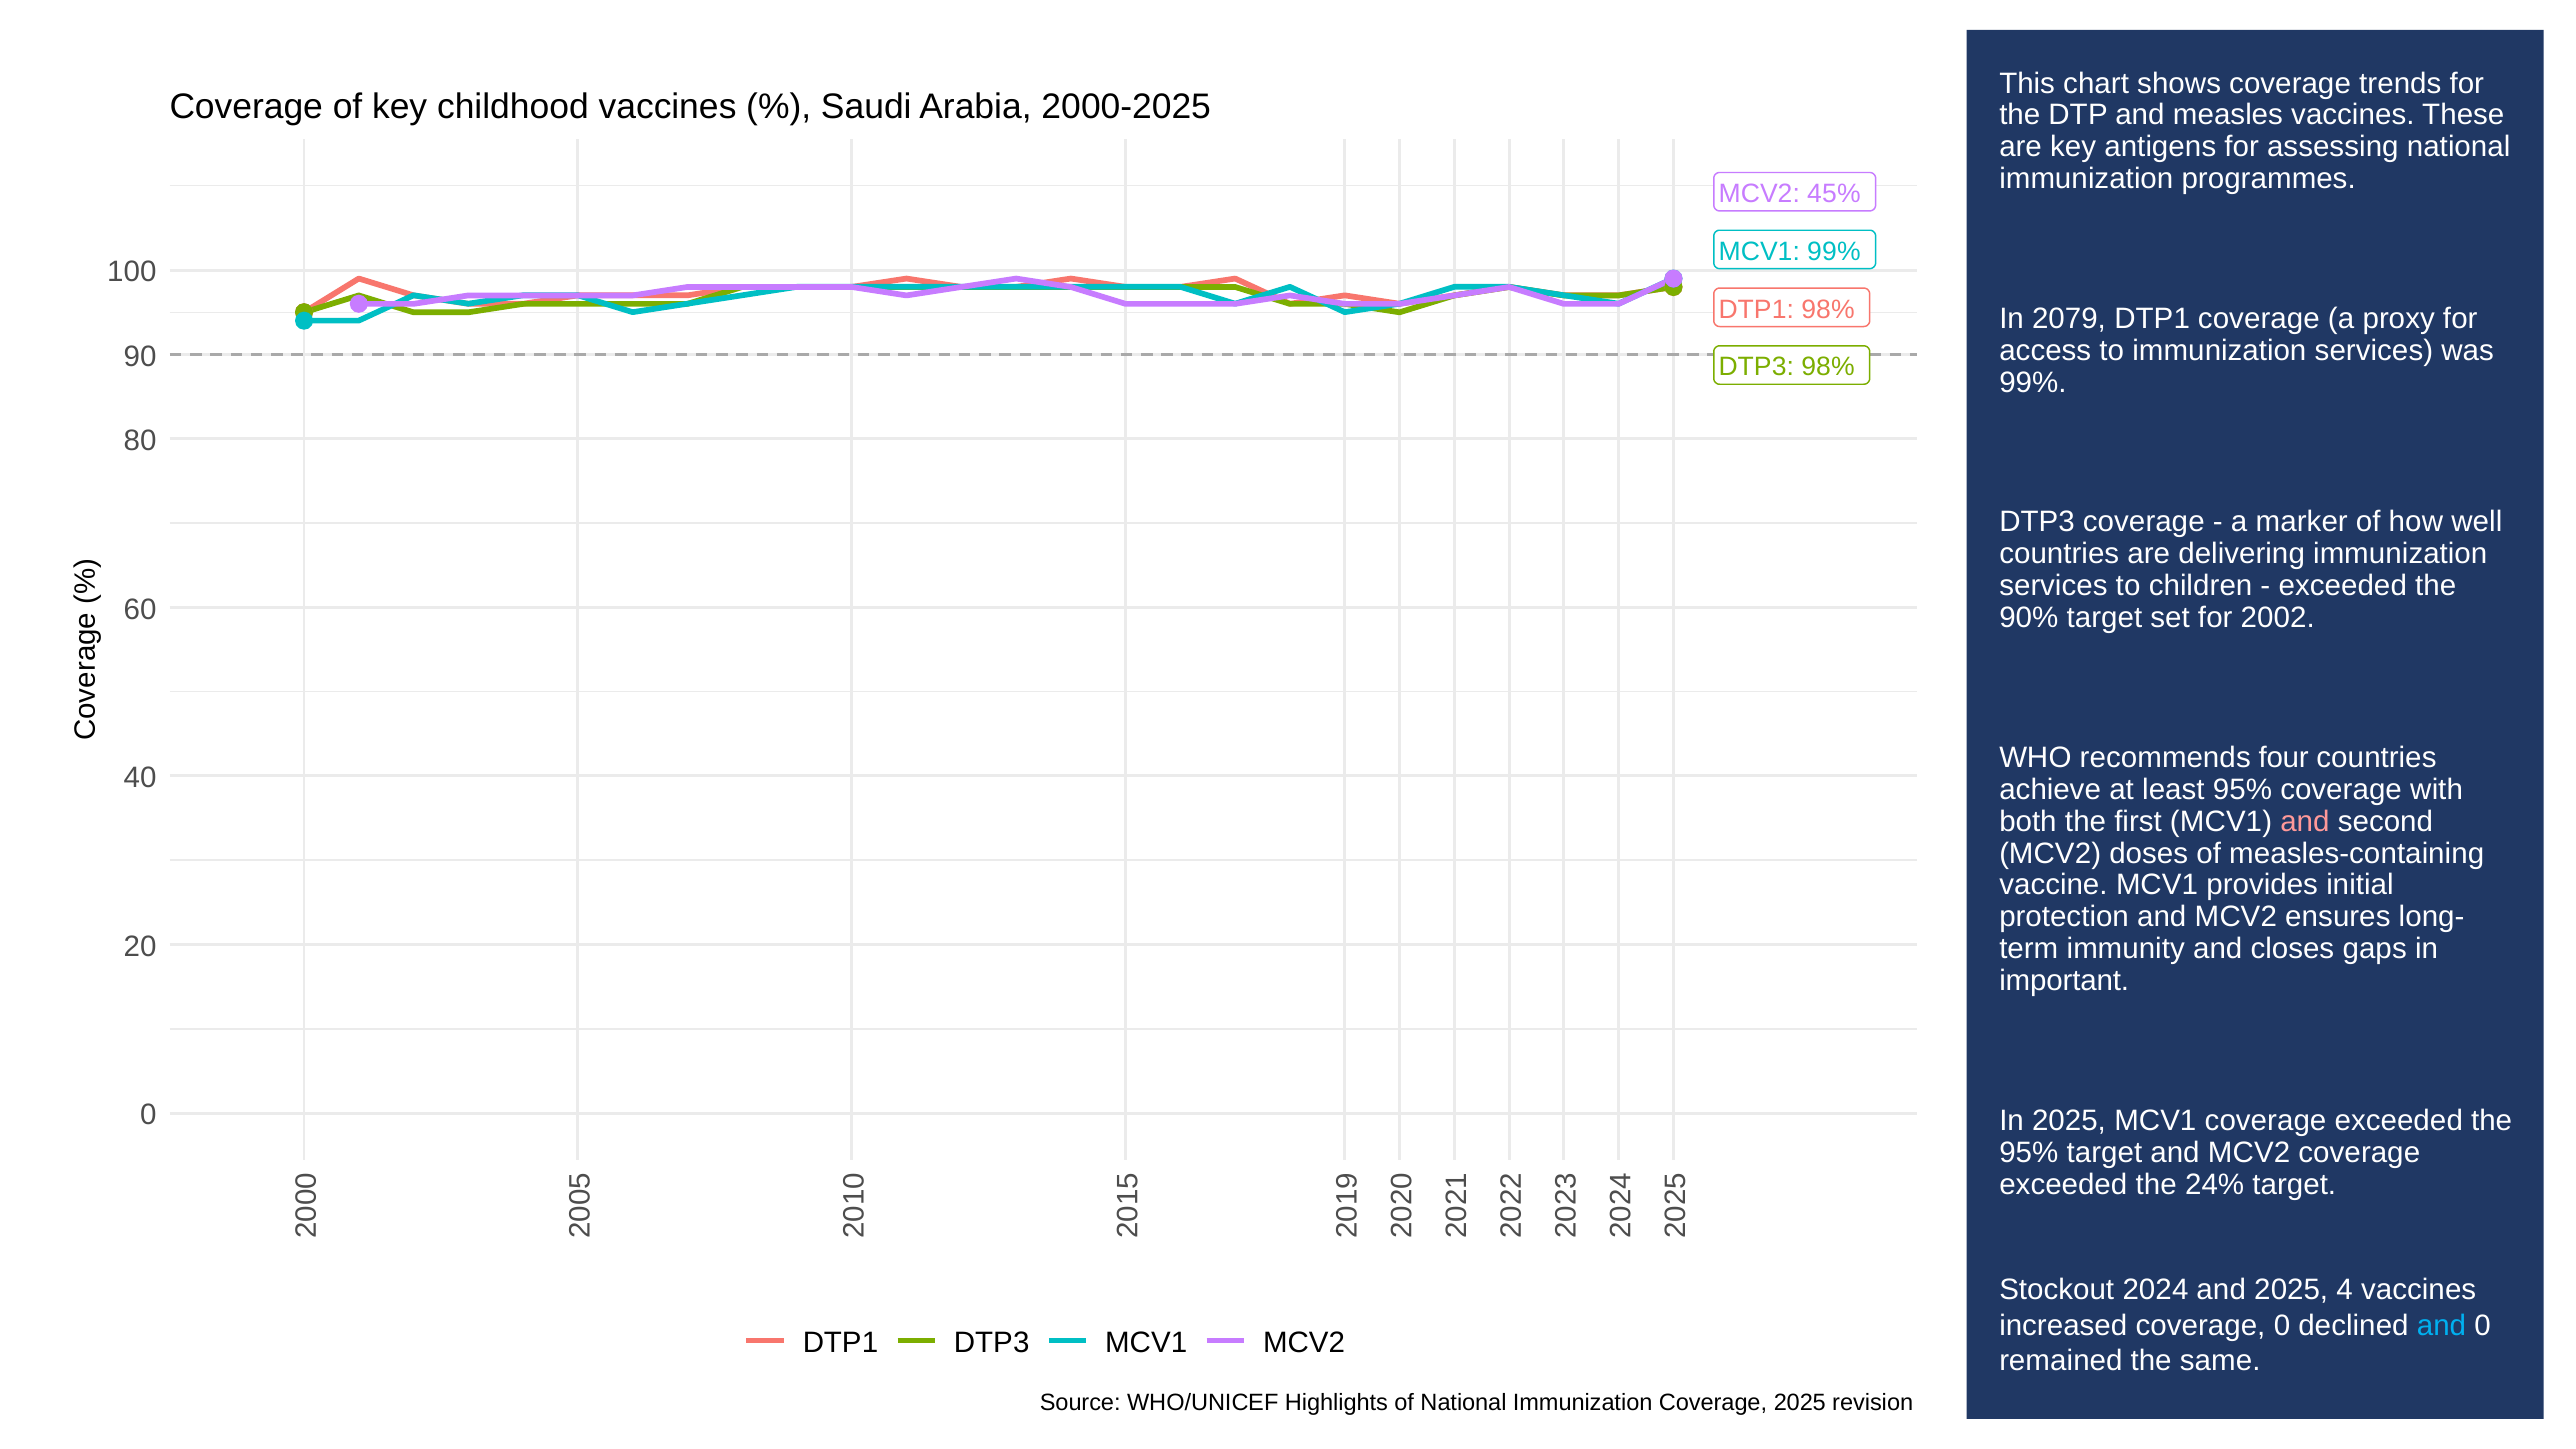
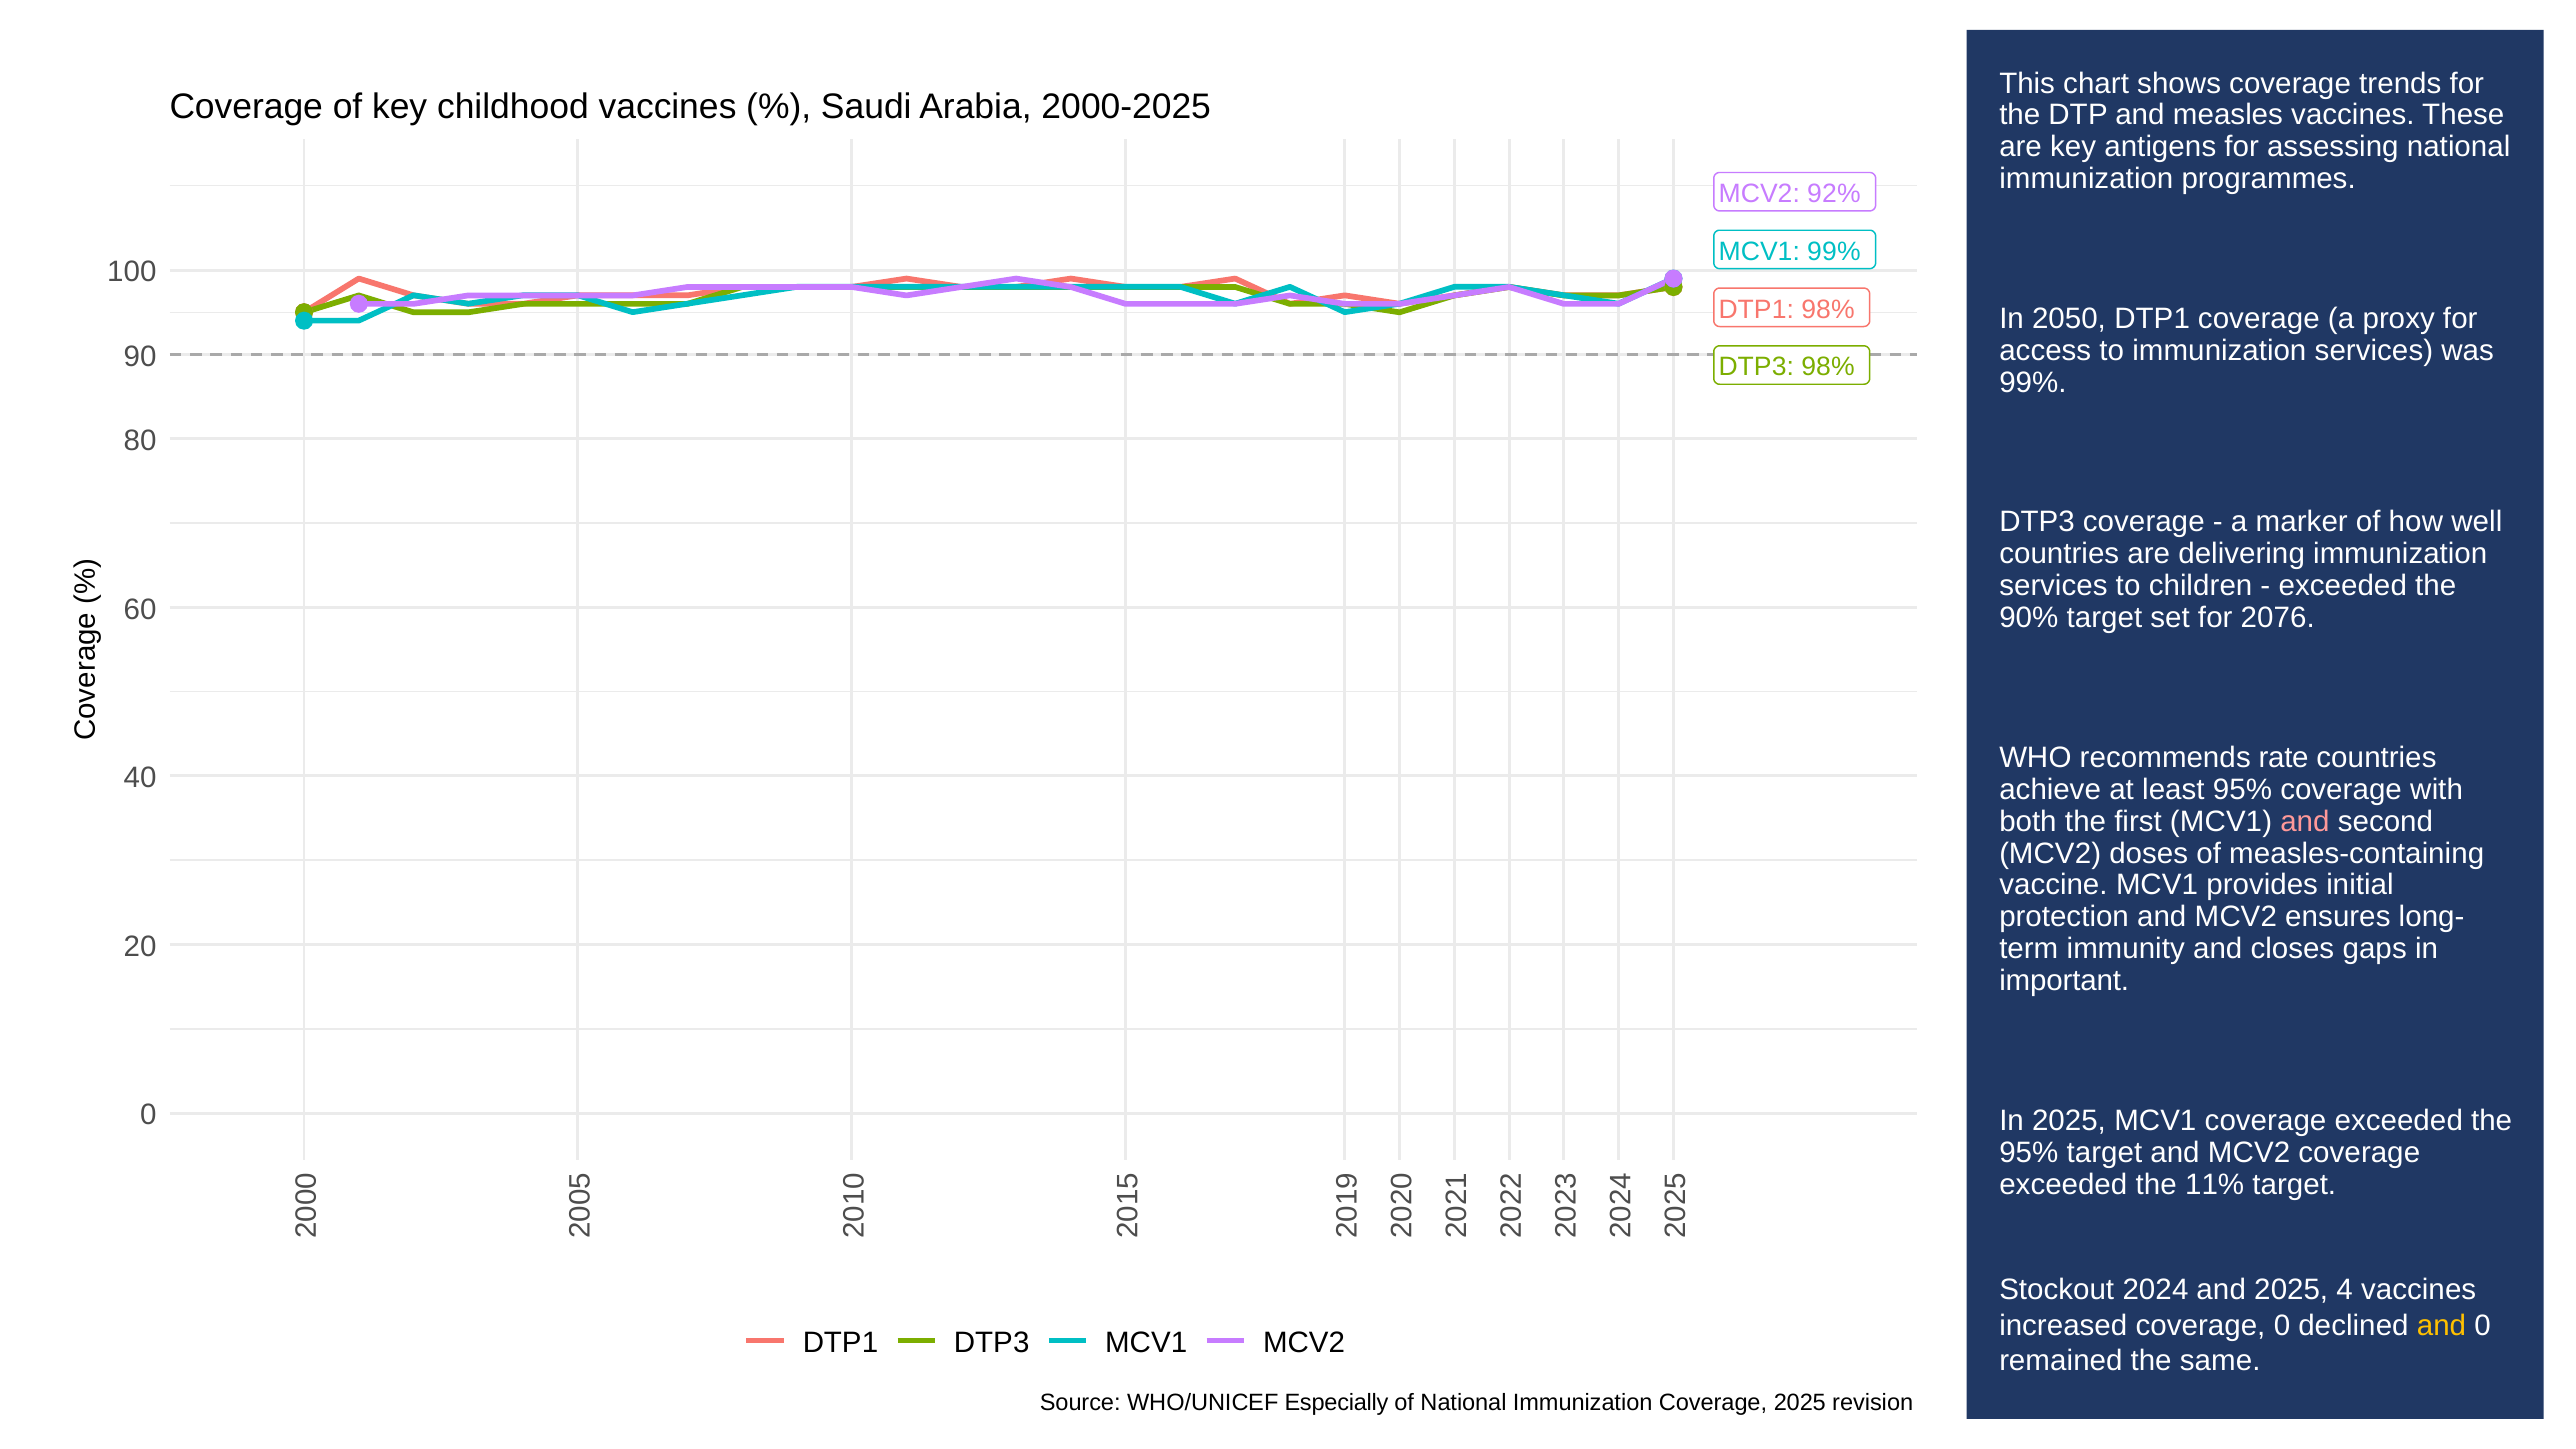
45%: 45% -> 92%
2079: 2079 -> 2050
2002: 2002 -> 2076
four: four -> rate
24%: 24% -> 11%
and at (2442, 1325) colour: light blue -> yellow
Highlights: Highlights -> Especially
